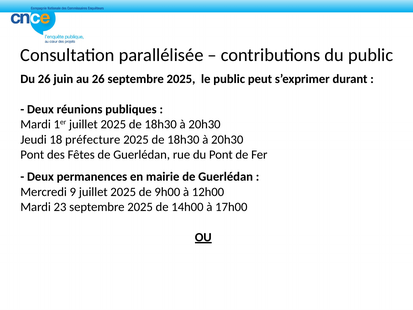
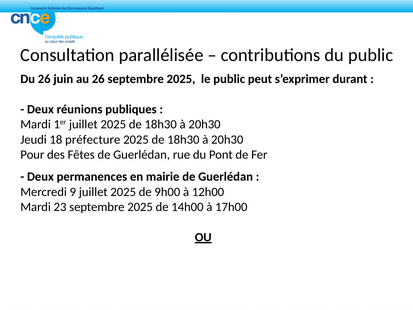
Pont at (32, 155): Pont -> Pour
